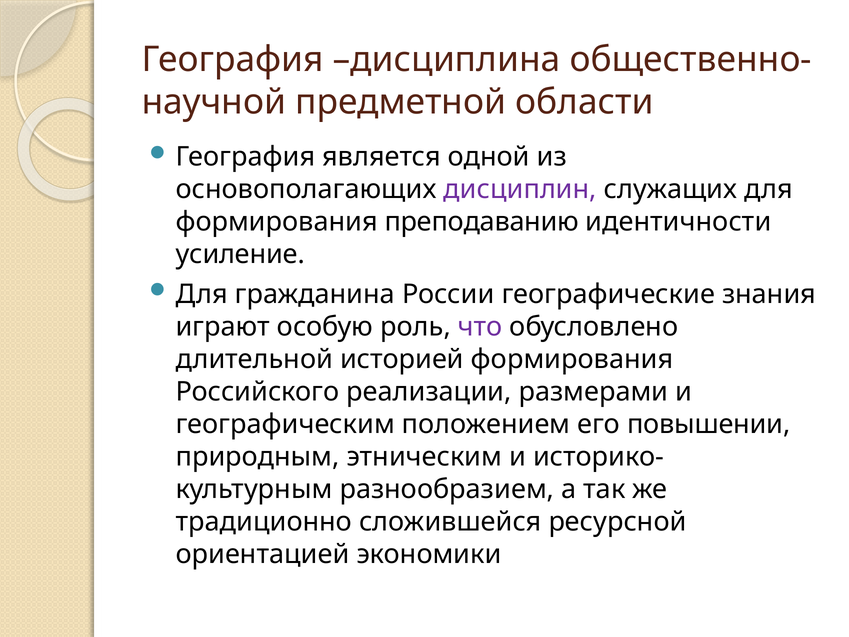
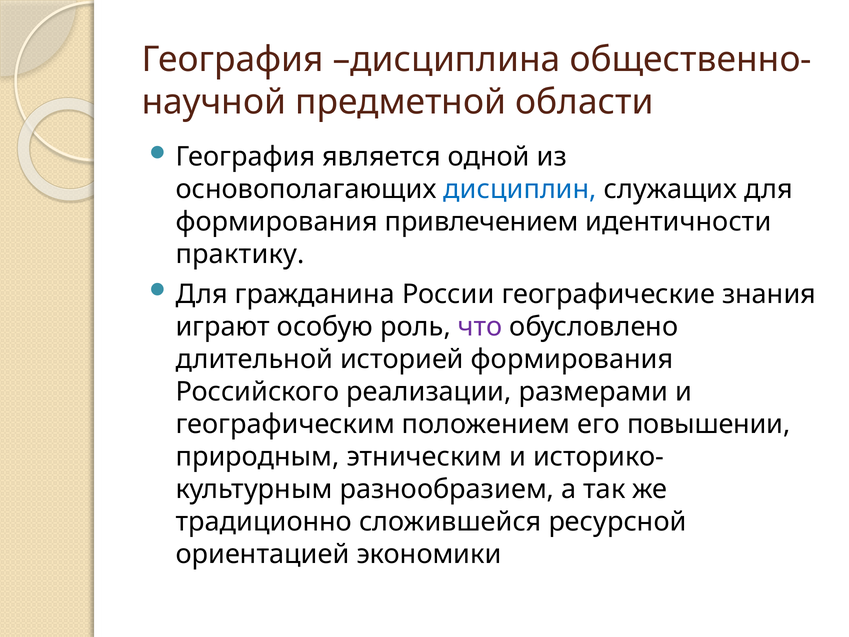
дисциплин colour: purple -> blue
преподаванию: преподаванию -> привлечением
усиление: усиление -> практику
